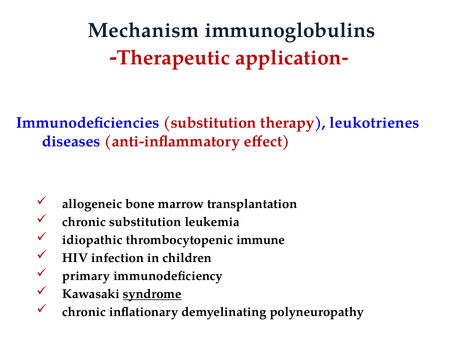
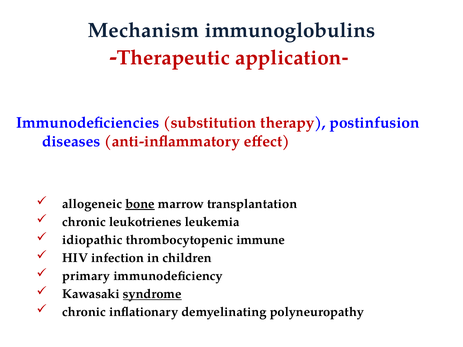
leukotrienes: leukotrienes -> postinfusion
bone underline: none -> present
chronic substitution: substitution -> leukotrienes
